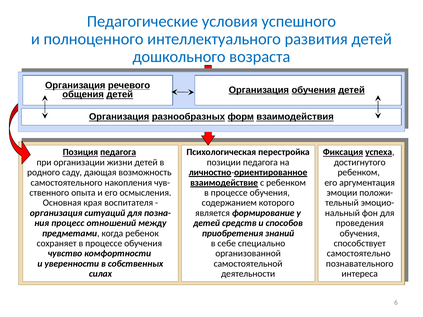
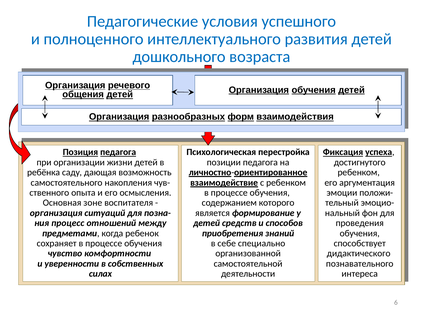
родного: родного -> ребёнка
края: края -> зоне
самостоятельно: самостоятельно -> дидактического
